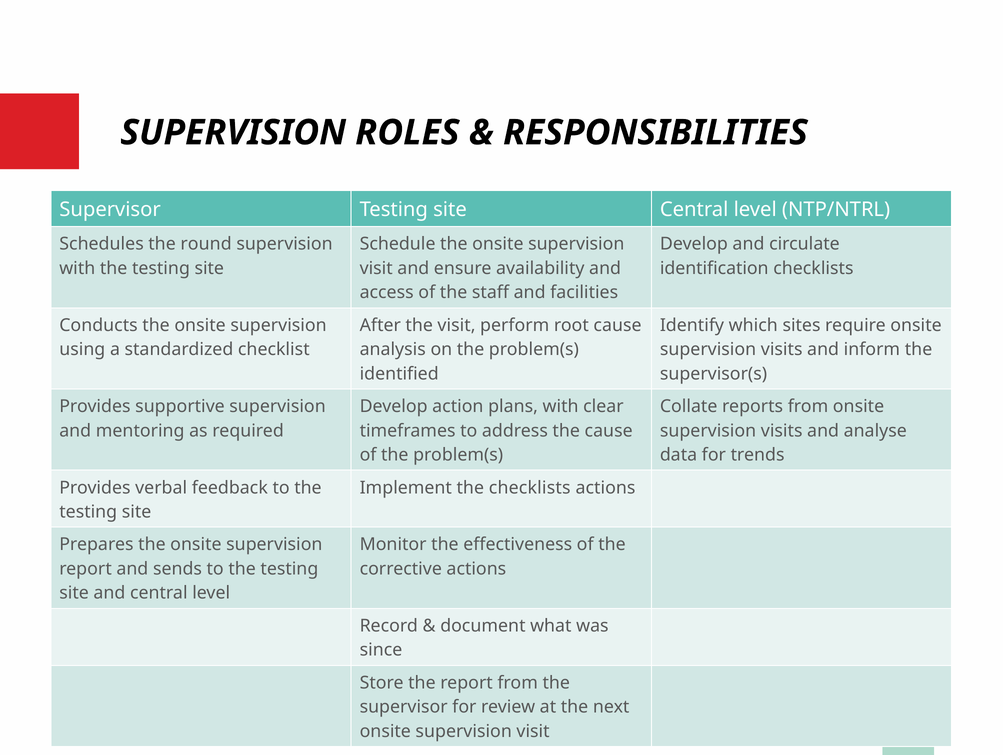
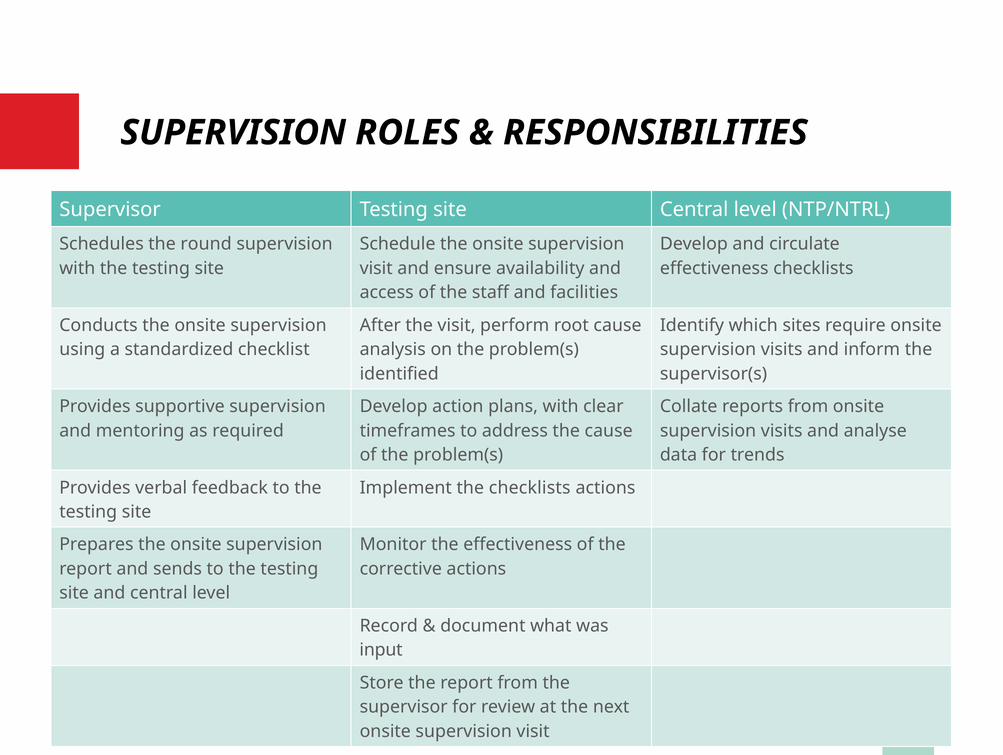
identification at (714, 268): identification -> effectiveness
since: since -> input
